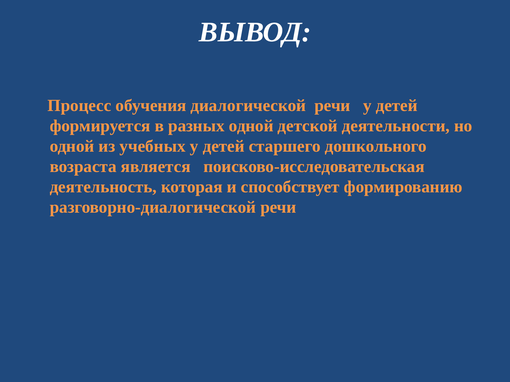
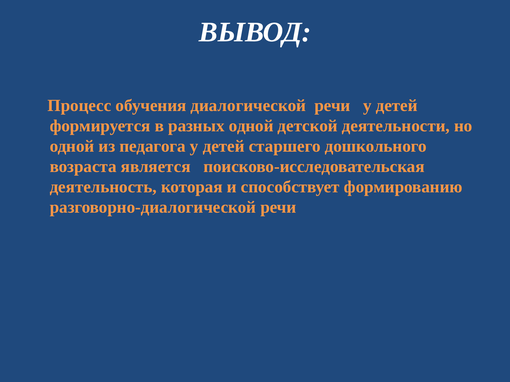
учебных: учебных -> педагога
